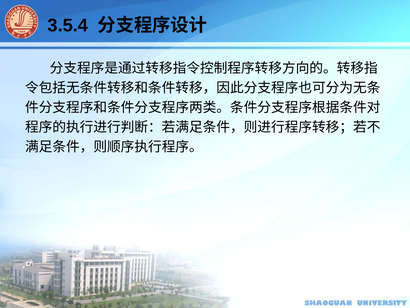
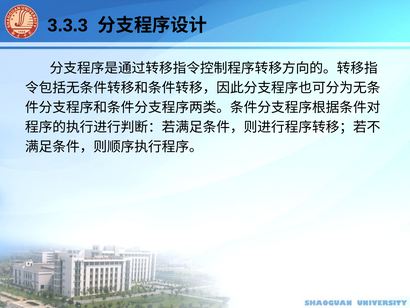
3.5.4: 3.5.4 -> 3.3.3
